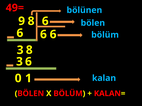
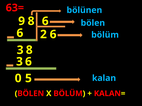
49=: 49= -> 63=
6 at (43, 35): 6 -> 2
1: 1 -> 5
